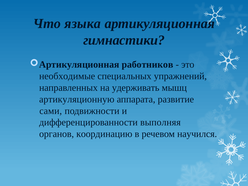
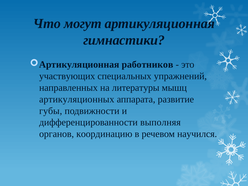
языка: языка -> могут
необходимые: необходимые -> участвующих
удерживать: удерживать -> литературы
артикуляционную: артикуляционную -> артикуляционных
сами: сами -> губы
